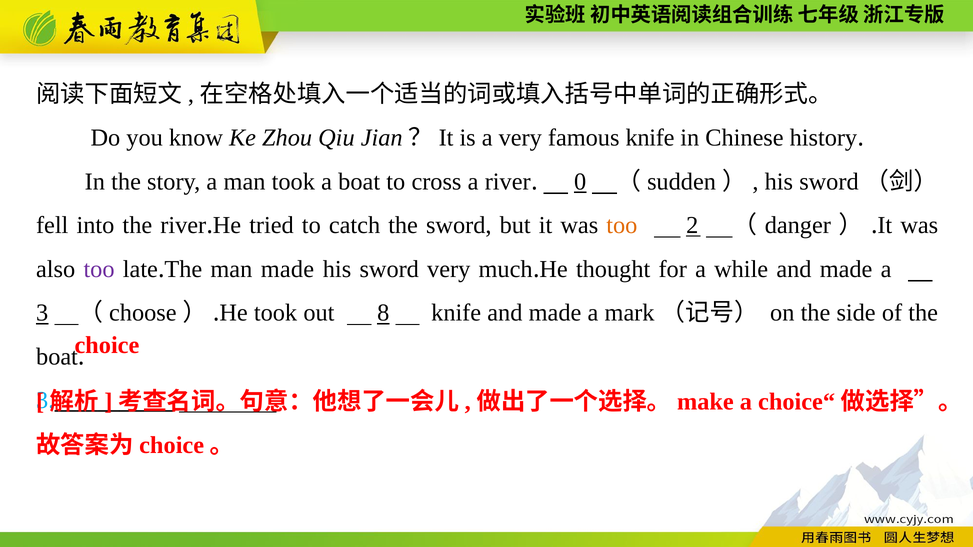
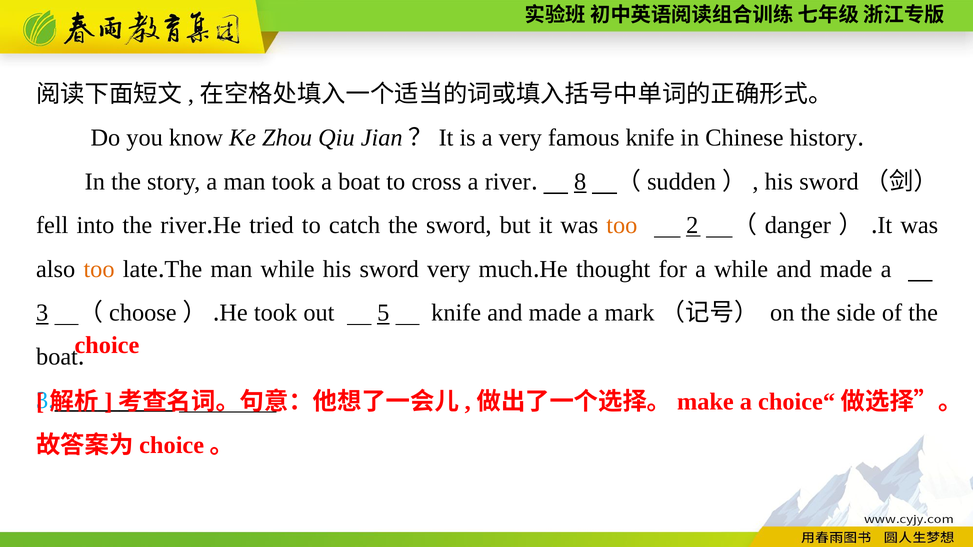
0: 0 -> 8
too at (99, 269) colour: purple -> orange
man made: made -> while
8: 8 -> 5
